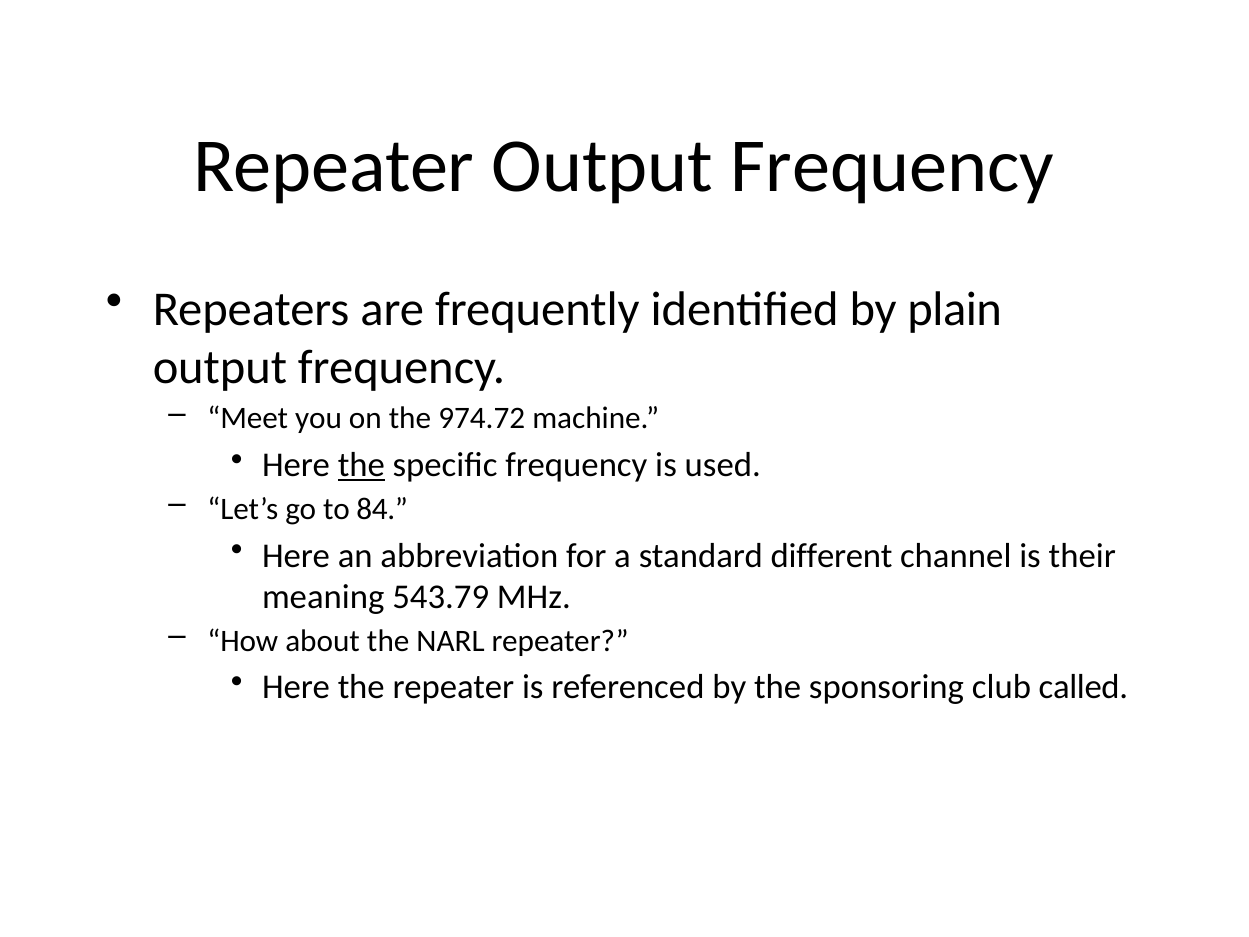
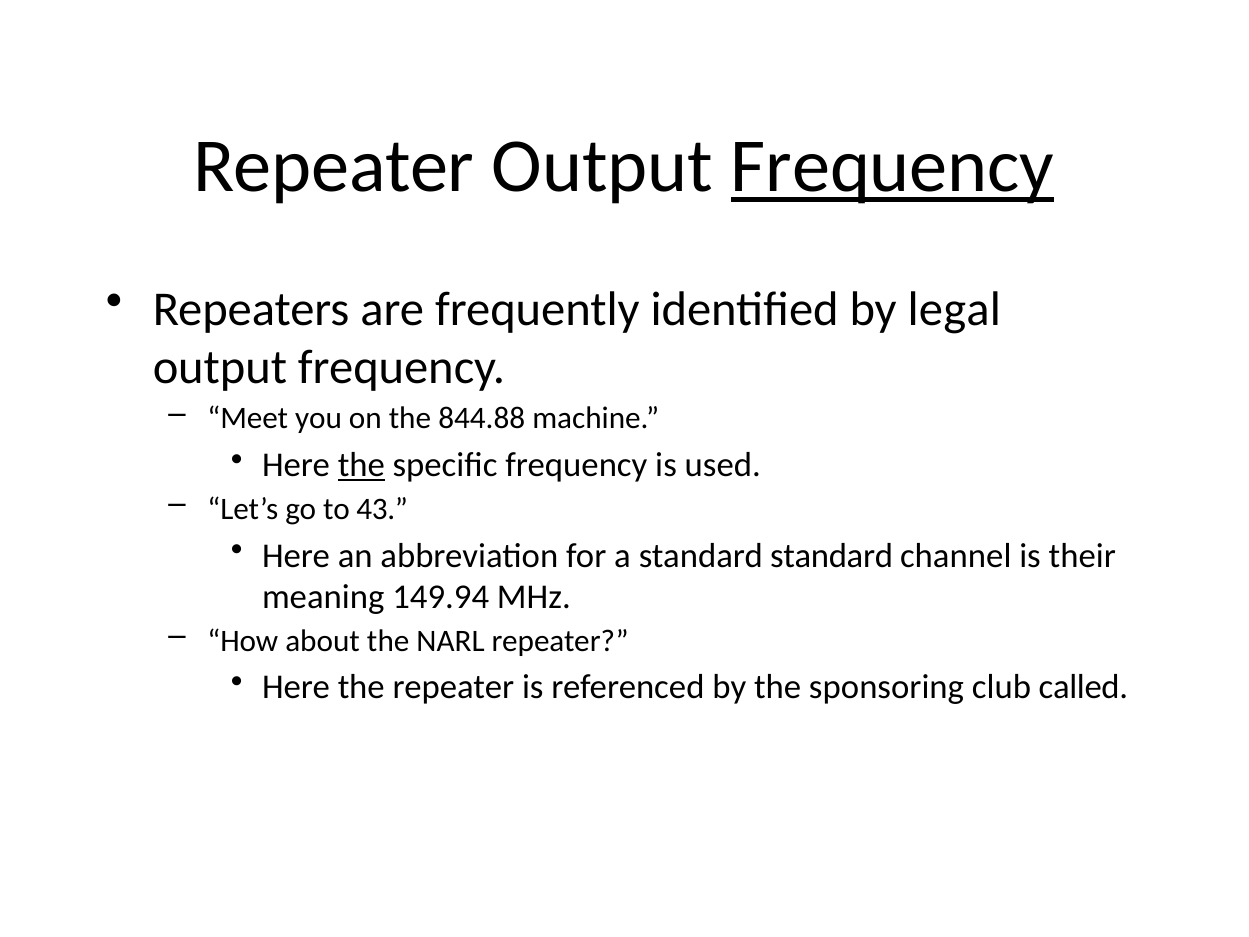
Frequency at (893, 167) underline: none -> present
plain: plain -> legal
974.72: 974.72 -> 844.88
84: 84 -> 43
standard different: different -> standard
543.79: 543.79 -> 149.94
